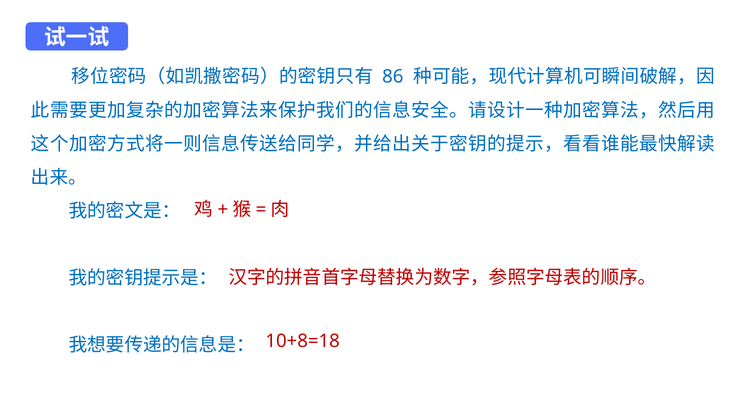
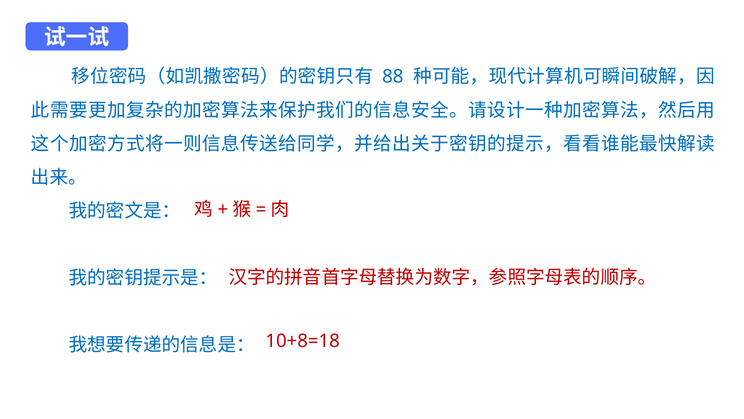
86: 86 -> 88
